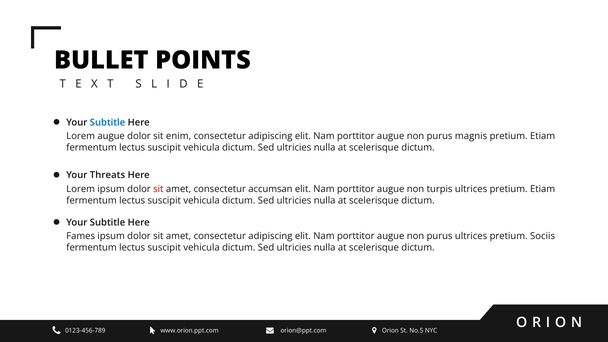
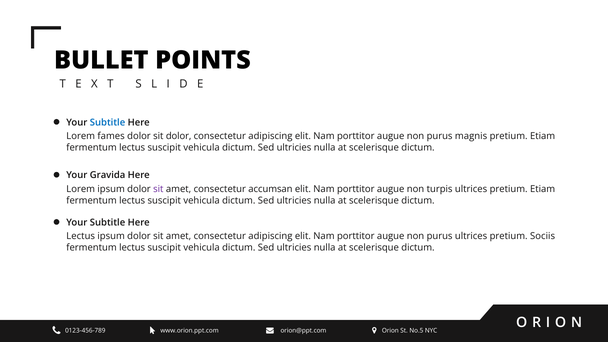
Lorem augue: augue -> fames
sit enim: enim -> dolor
Threats: Threats -> Gravida
sit at (158, 189) colour: red -> purple
Fames at (81, 236): Fames -> Lectus
